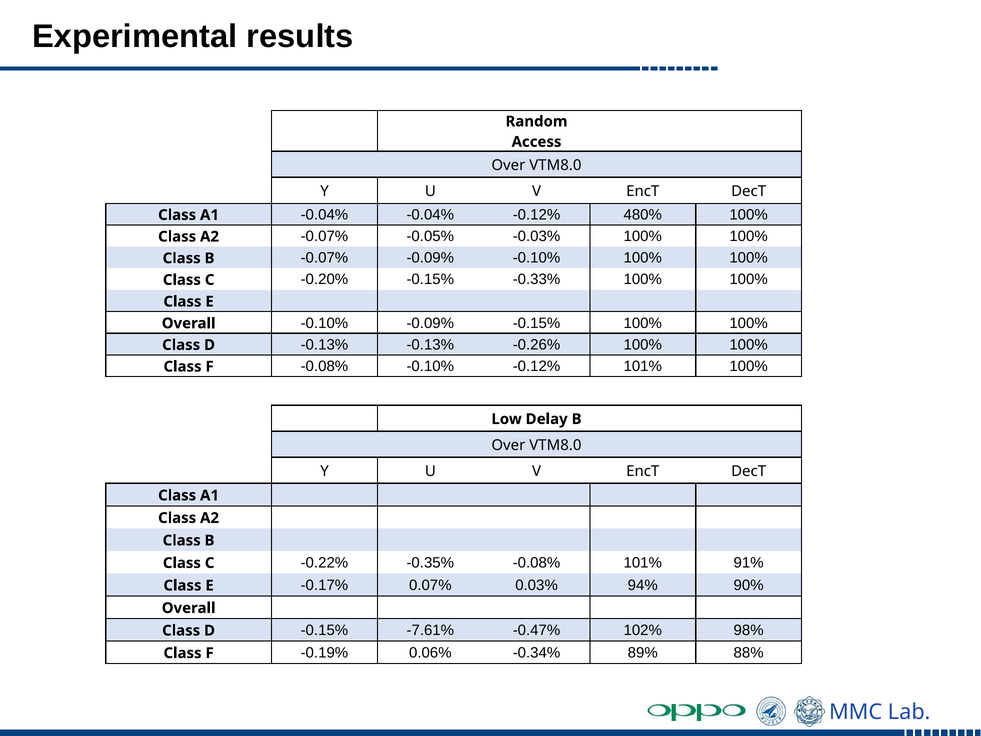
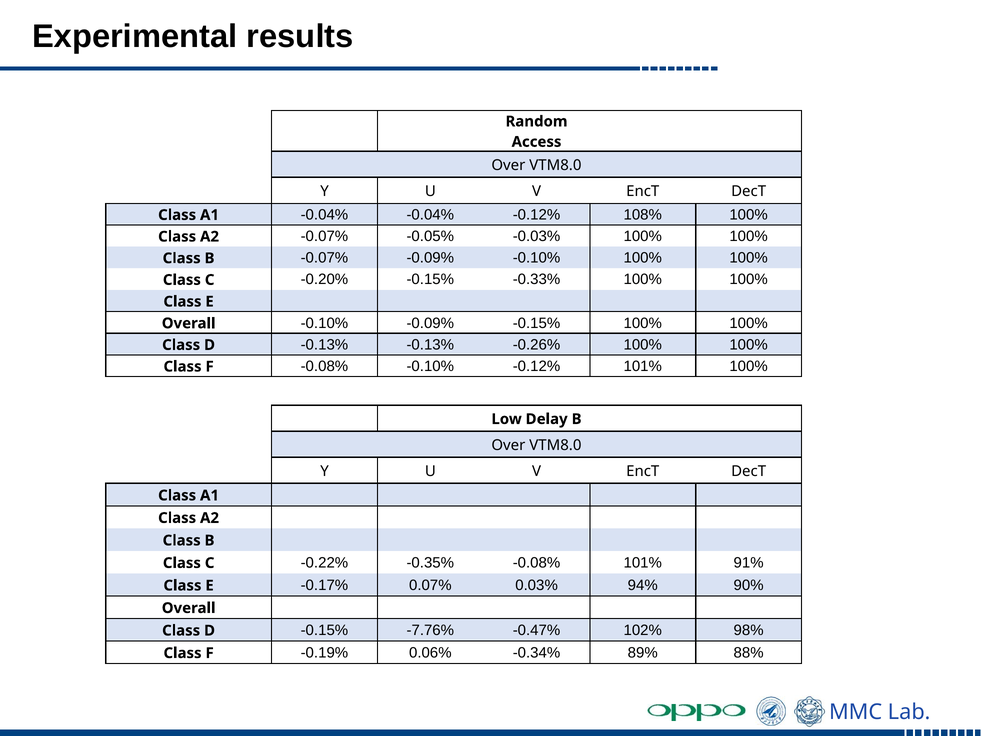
480%: 480% -> 108%
-7.61%: -7.61% -> -7.76%
